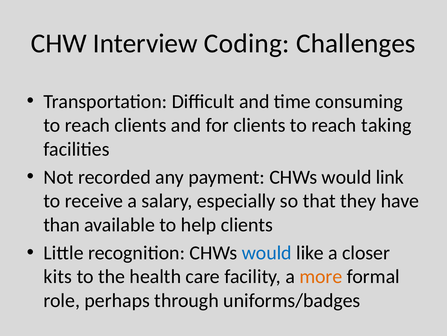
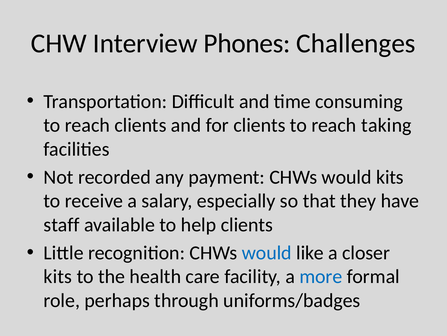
Coding: Coding -> Phones
would link: link -> kits
than: than -> staff
more colour: orange -> blue
